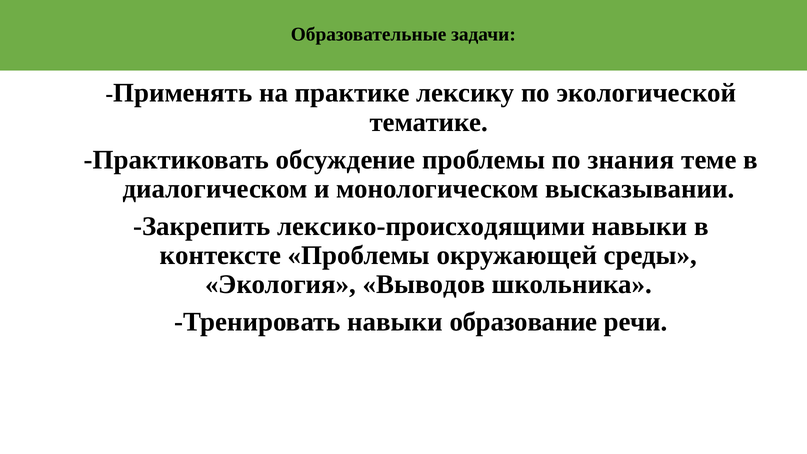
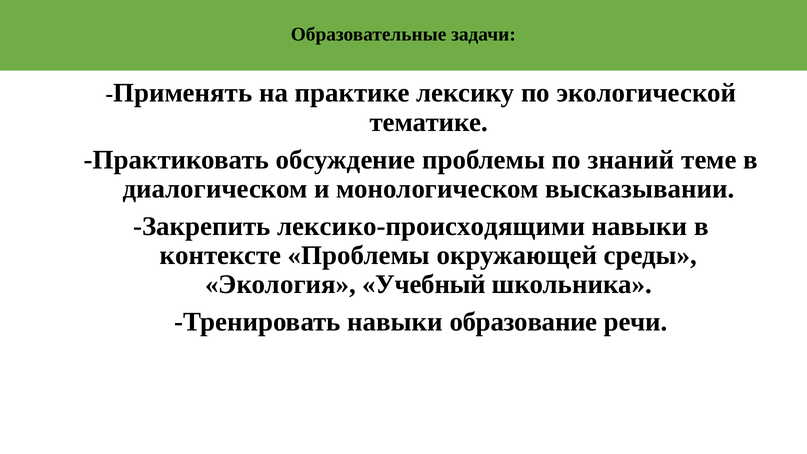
знания: знания -> знаний
Выводов: Выводов -> Учебный
